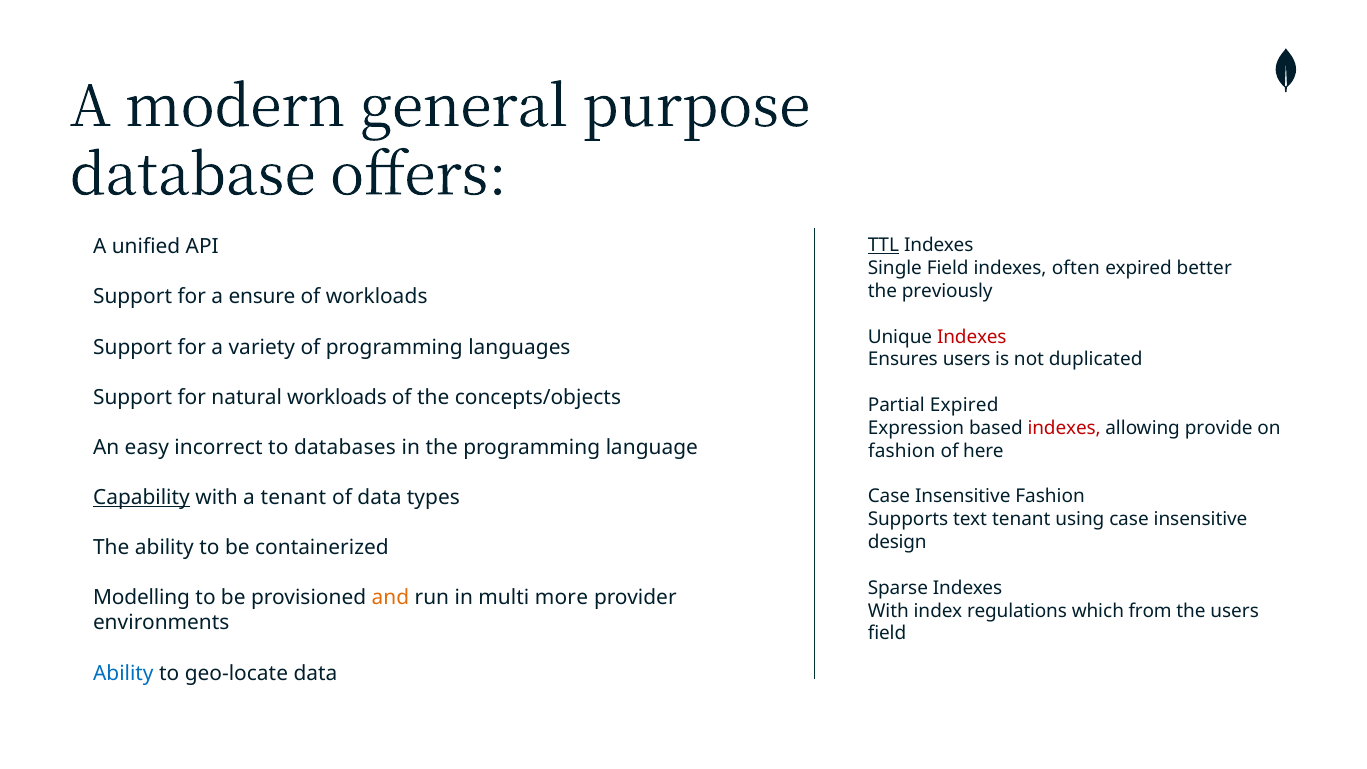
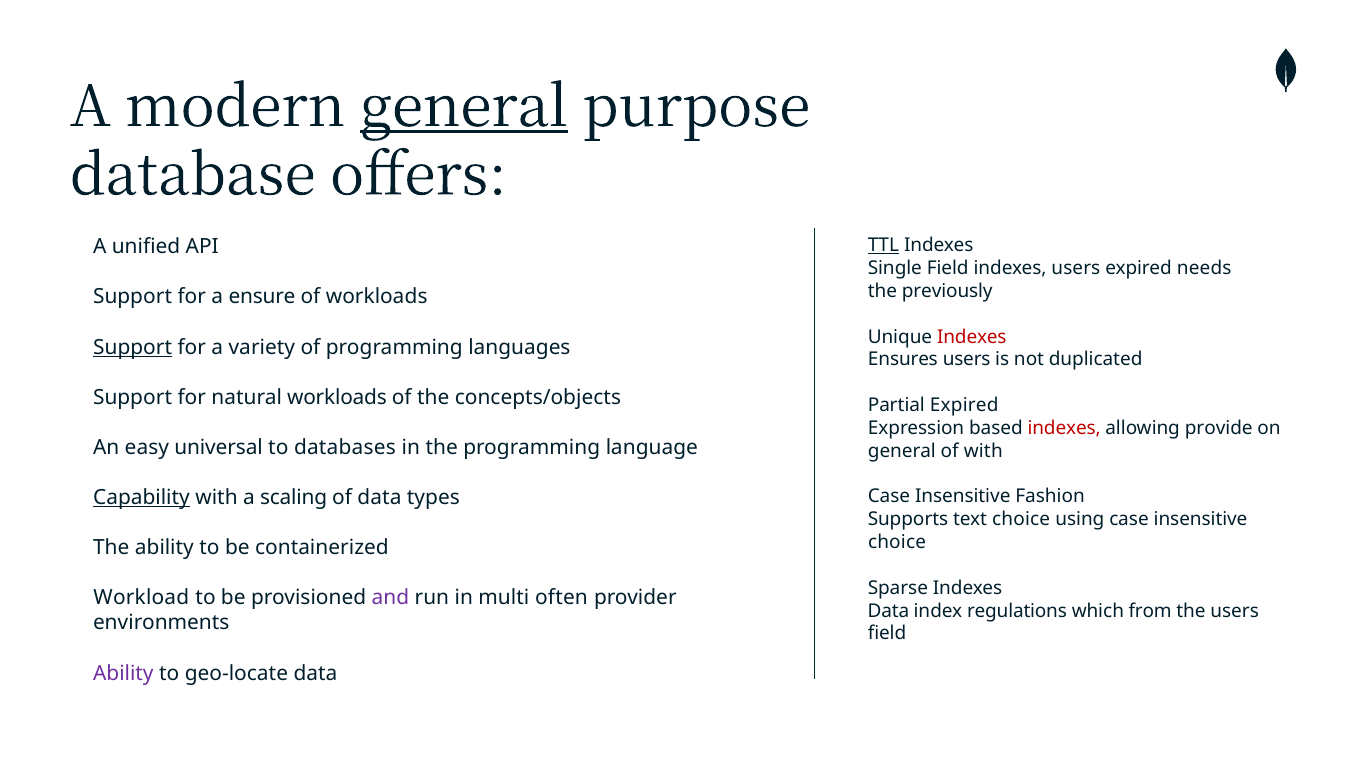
general at (464, 107) underline: none -> present
indexes often: often -> users
better: better -> needs
Support at (133, 347) underline: none -> present
incorrect: incorrect -> universal
fashion at (902, 451): fashion -> general
of here: here -> with
a tenant: tenant -> scaling
text tenant: tenant -> choice
design at (897, 542): design -> choice
Modelling: Modelling -> Workload
and colour: orange -> purple
more: more -> often
With at (888, 611): With -> Data
Ability at (123, 673) colour: blue -> purple
